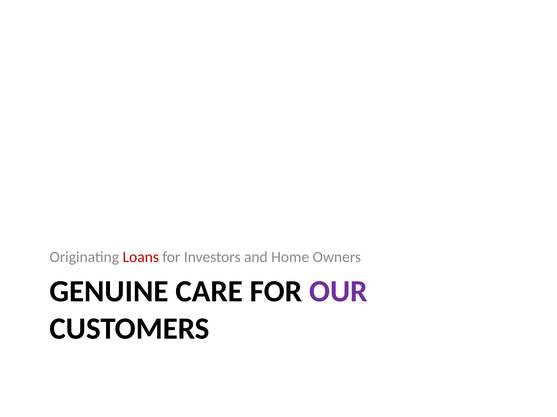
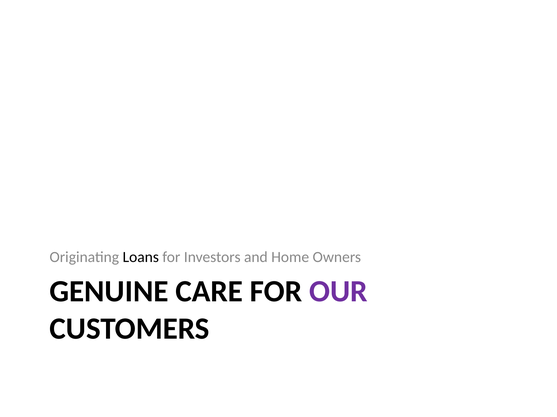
Loans colour: red -> black
